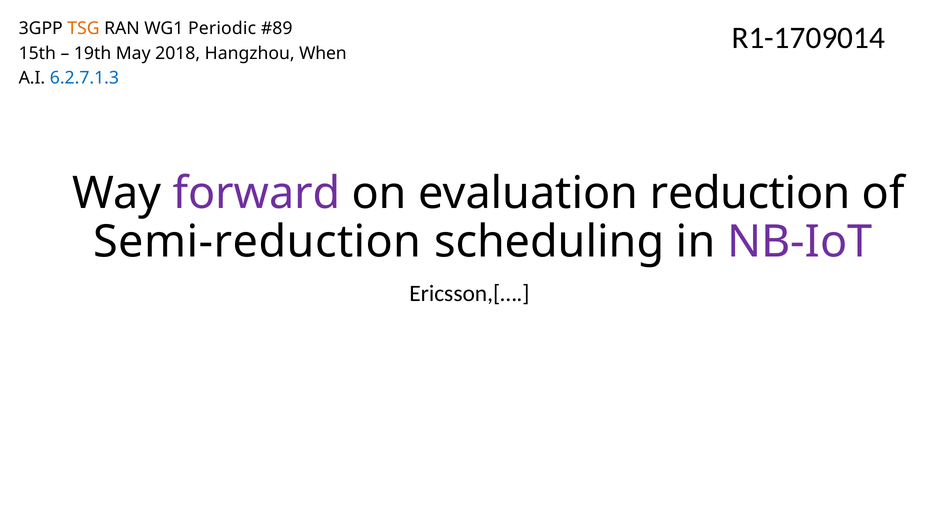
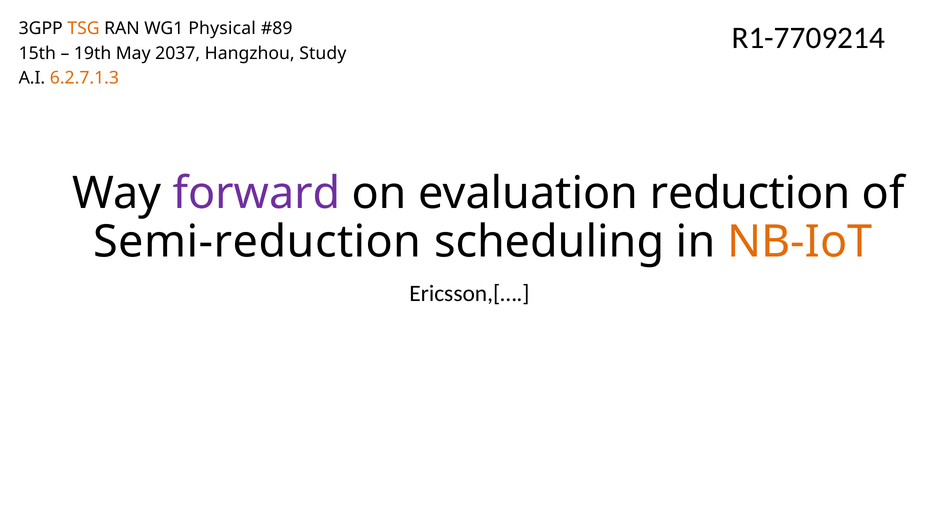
Periodic: Periodic -> Physical
R1-1709014: R1-1709014 -> R1-7709214
2018: 2018 -> 2037
When: When -> Study
6.2.7.1.3 colour: blue -> orange
NB-IoT colour: purple -> orange
